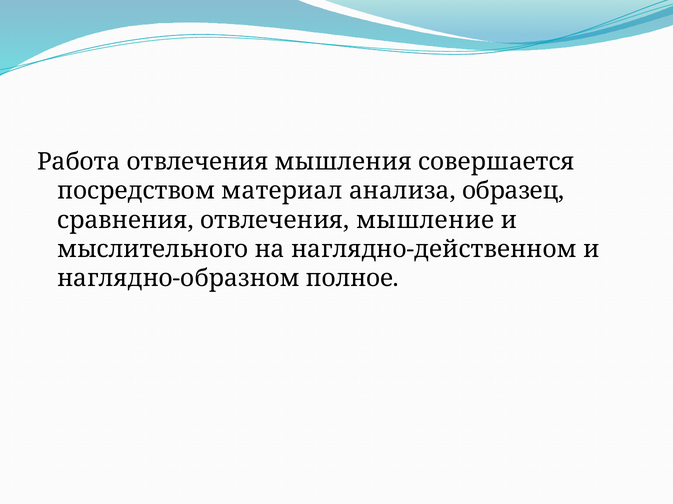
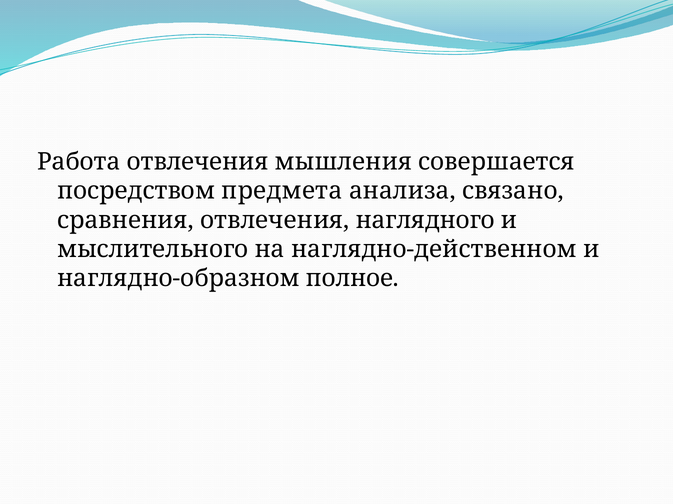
материал: материал -> предмета
образец: образец -> связано
мышление: мышление -> наглядного
